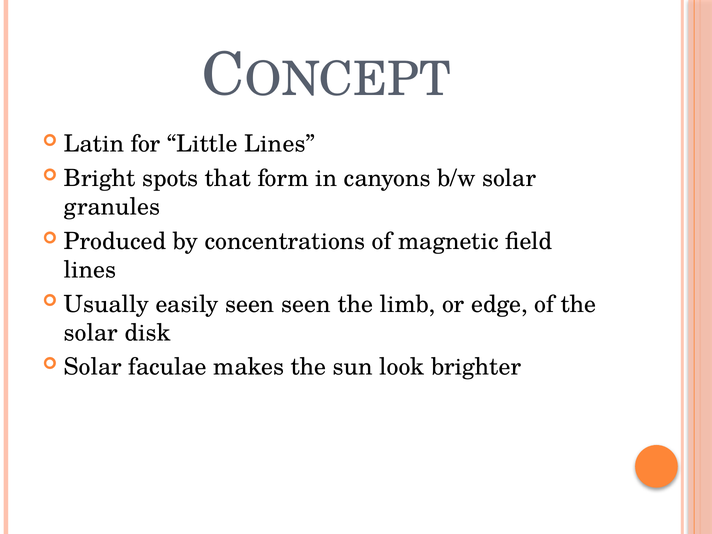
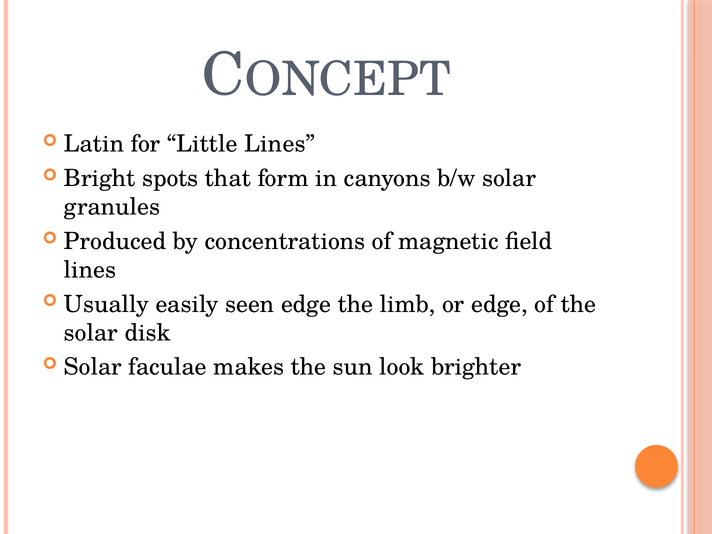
seen seen: seen -> edge
